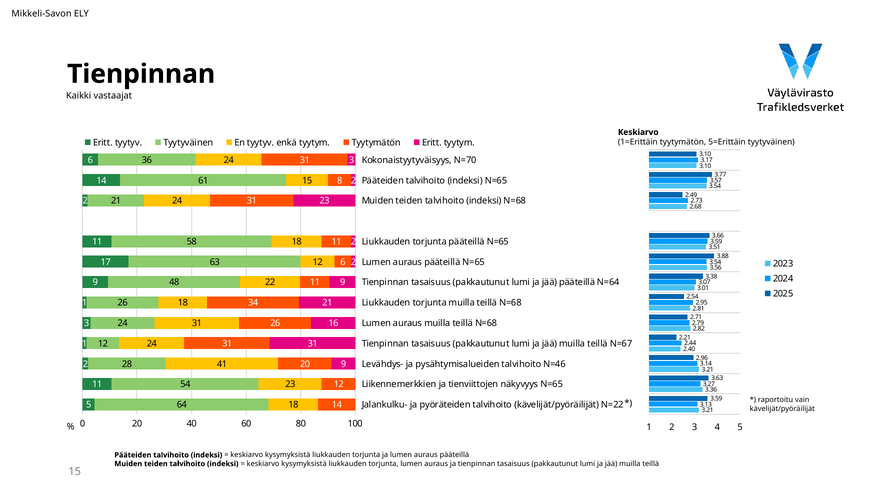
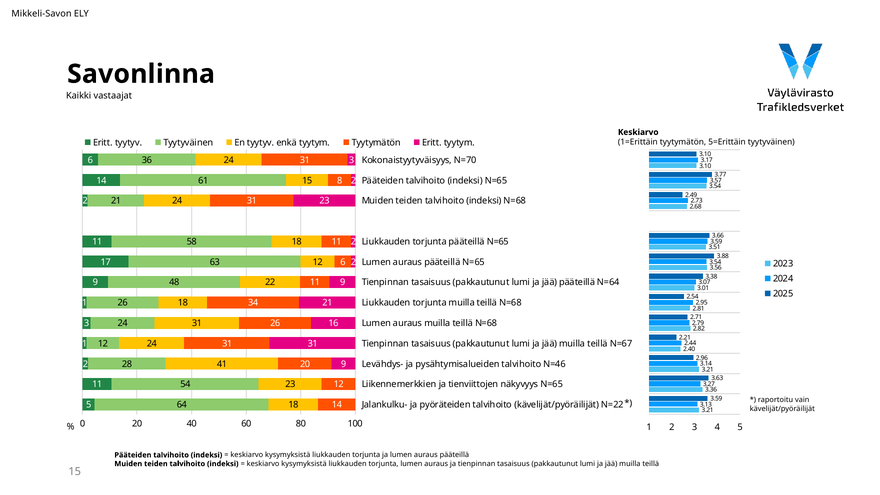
Tienpinnan at (141, 74): Tienpinnan -> Savonlinna
